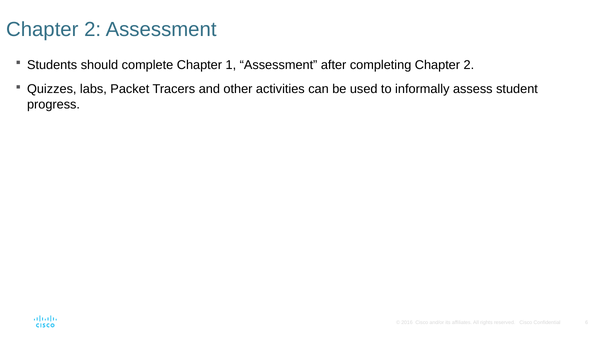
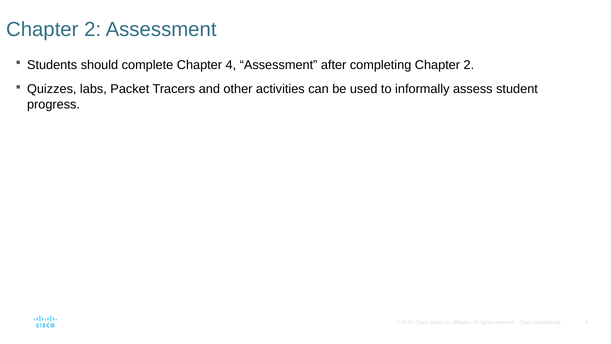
1: 1 -> 4
